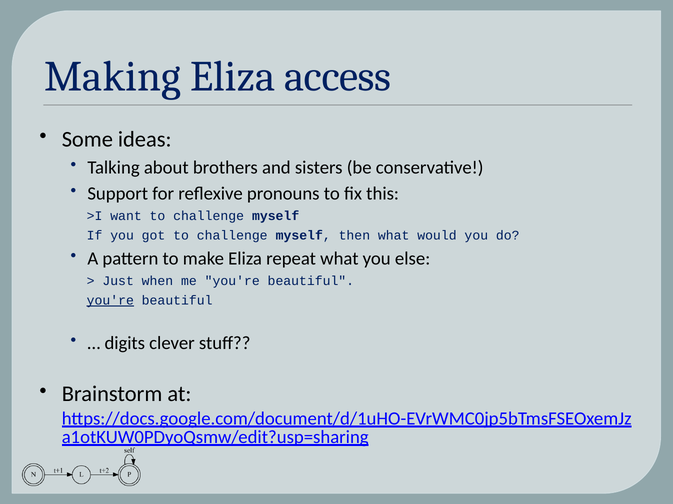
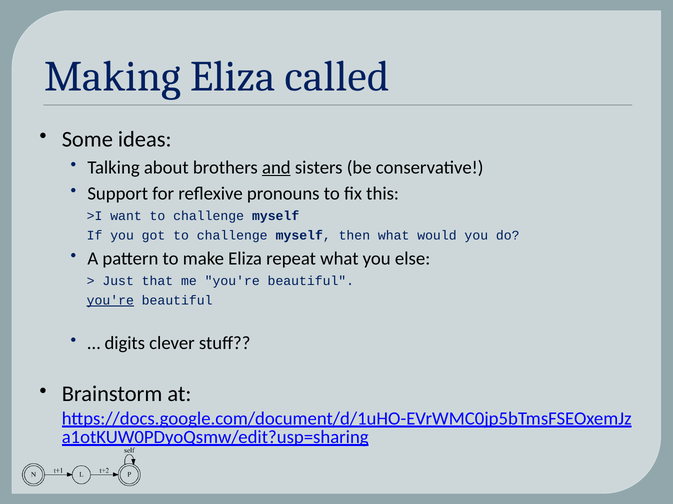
access: access -> called
and underline: none -> present
when: when -> that
